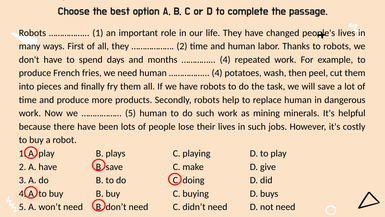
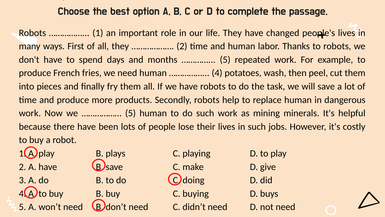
4 at (225, 60): 4 -> 5
